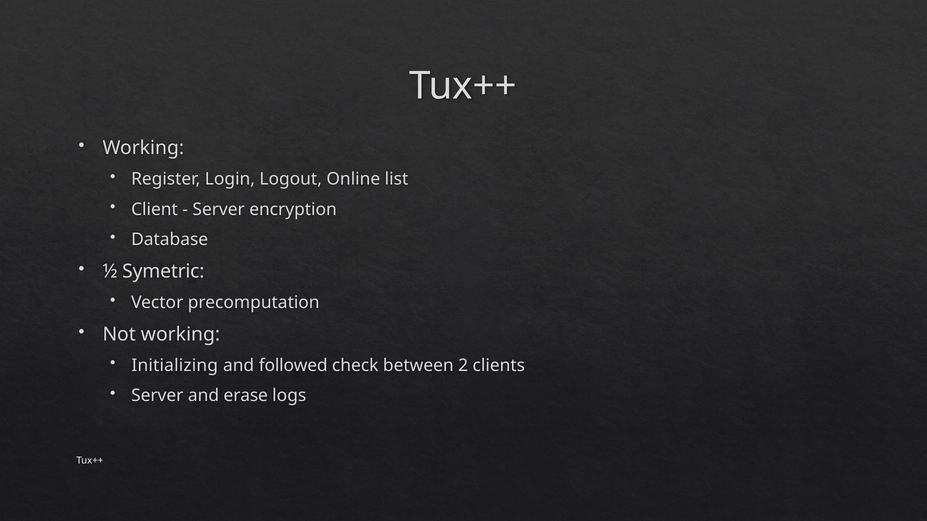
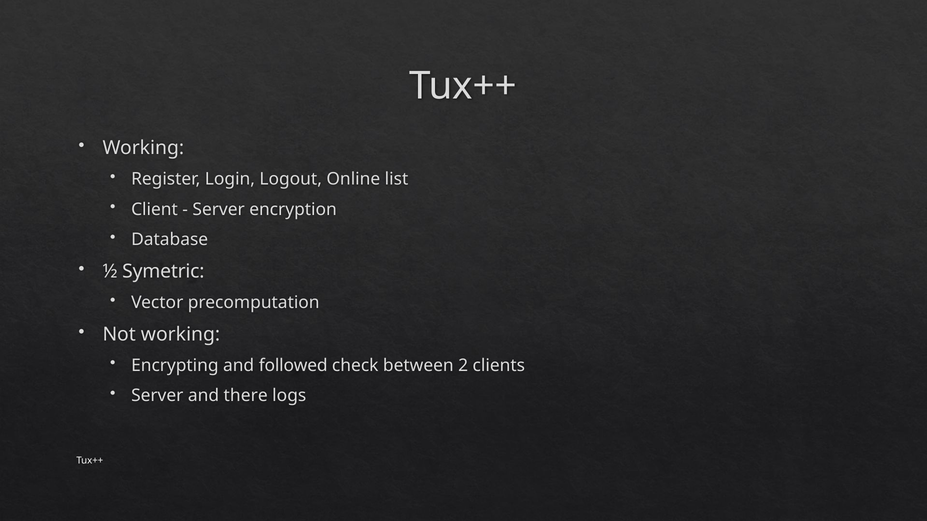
Initializing: Initializing -> Encrypting
erase: erase -> there
